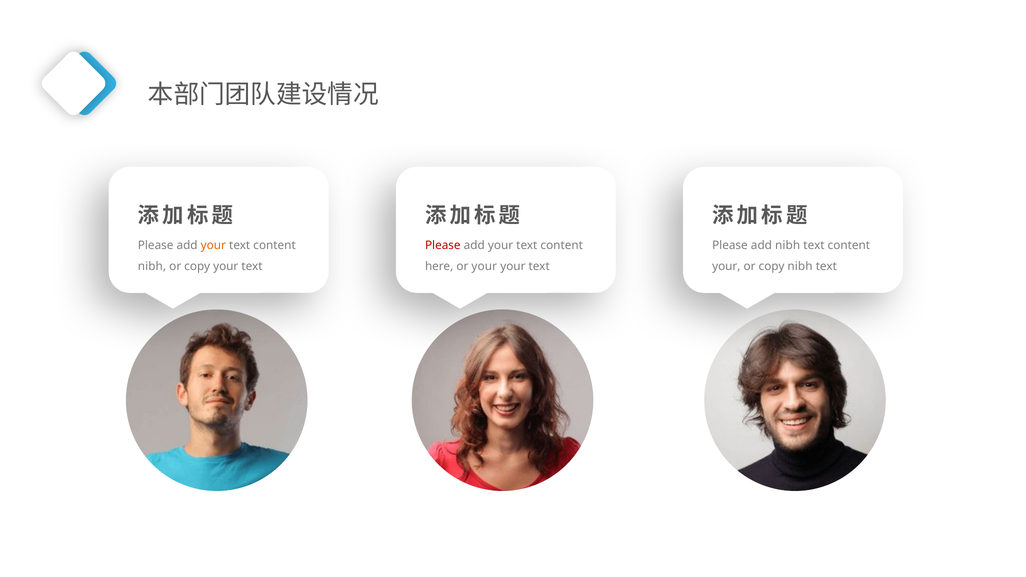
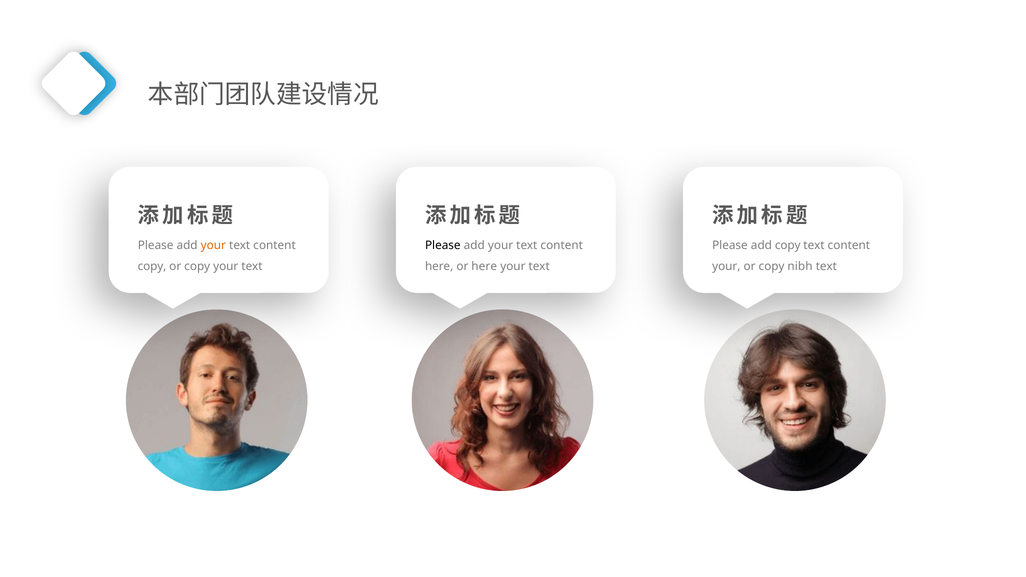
Please at (443, 245) colour: red -> black
add nibh: nibh -> copy
nibh at (152, 267): nibh -> copy
or your: your -> here
